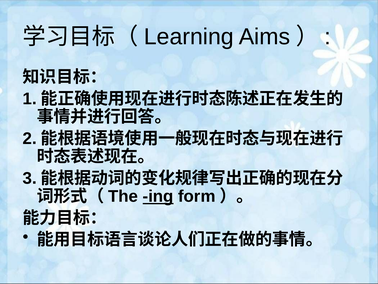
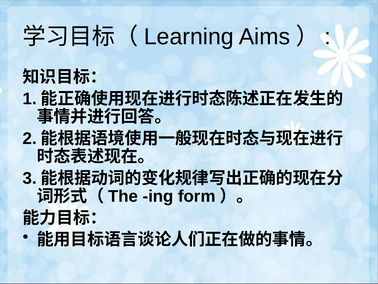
ing underline: present -> none
